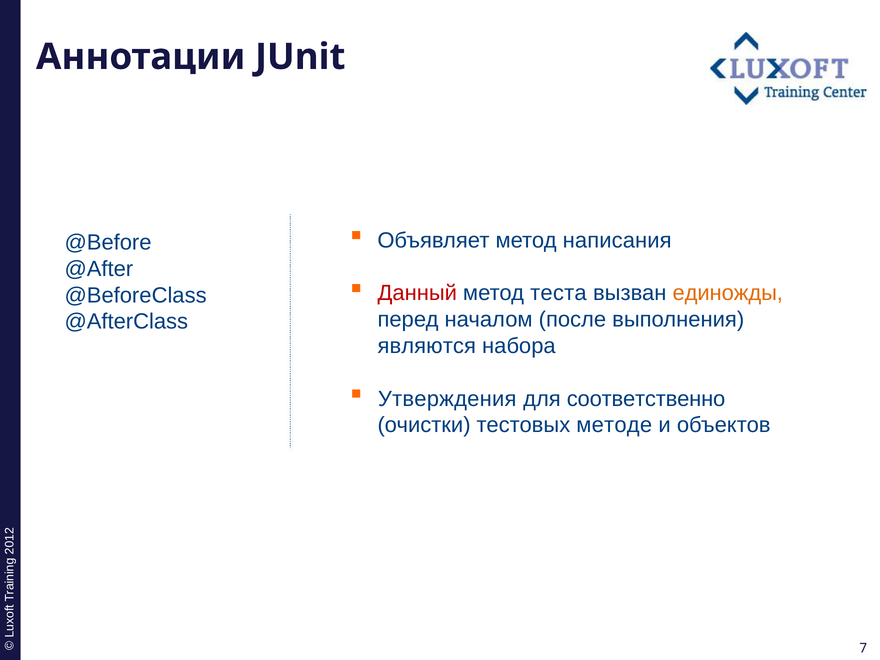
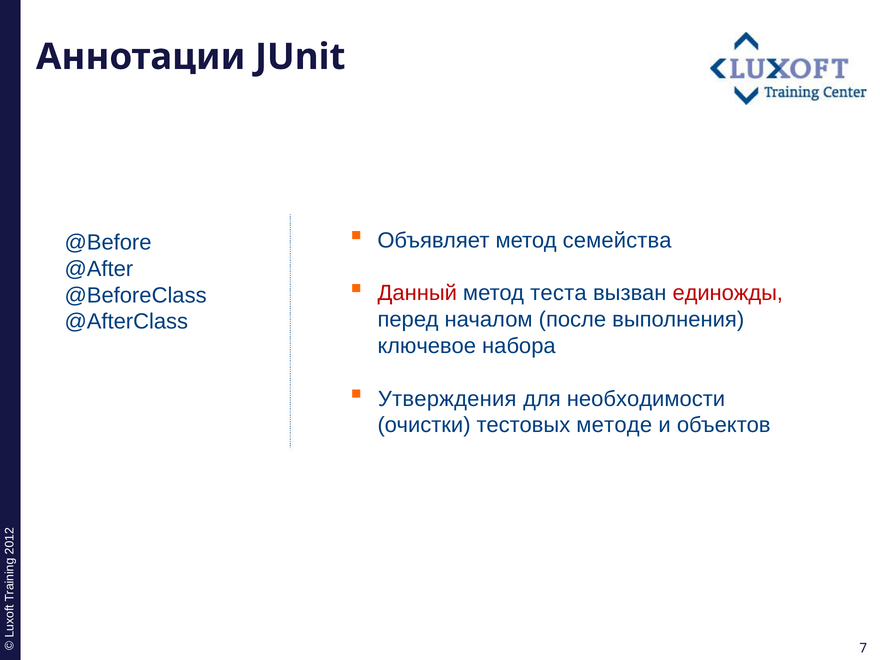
написания: написания -> семейства
единожды colour: orange -> red
являются: являются -> ключевое
соответственно: соответственно -> необходимости
